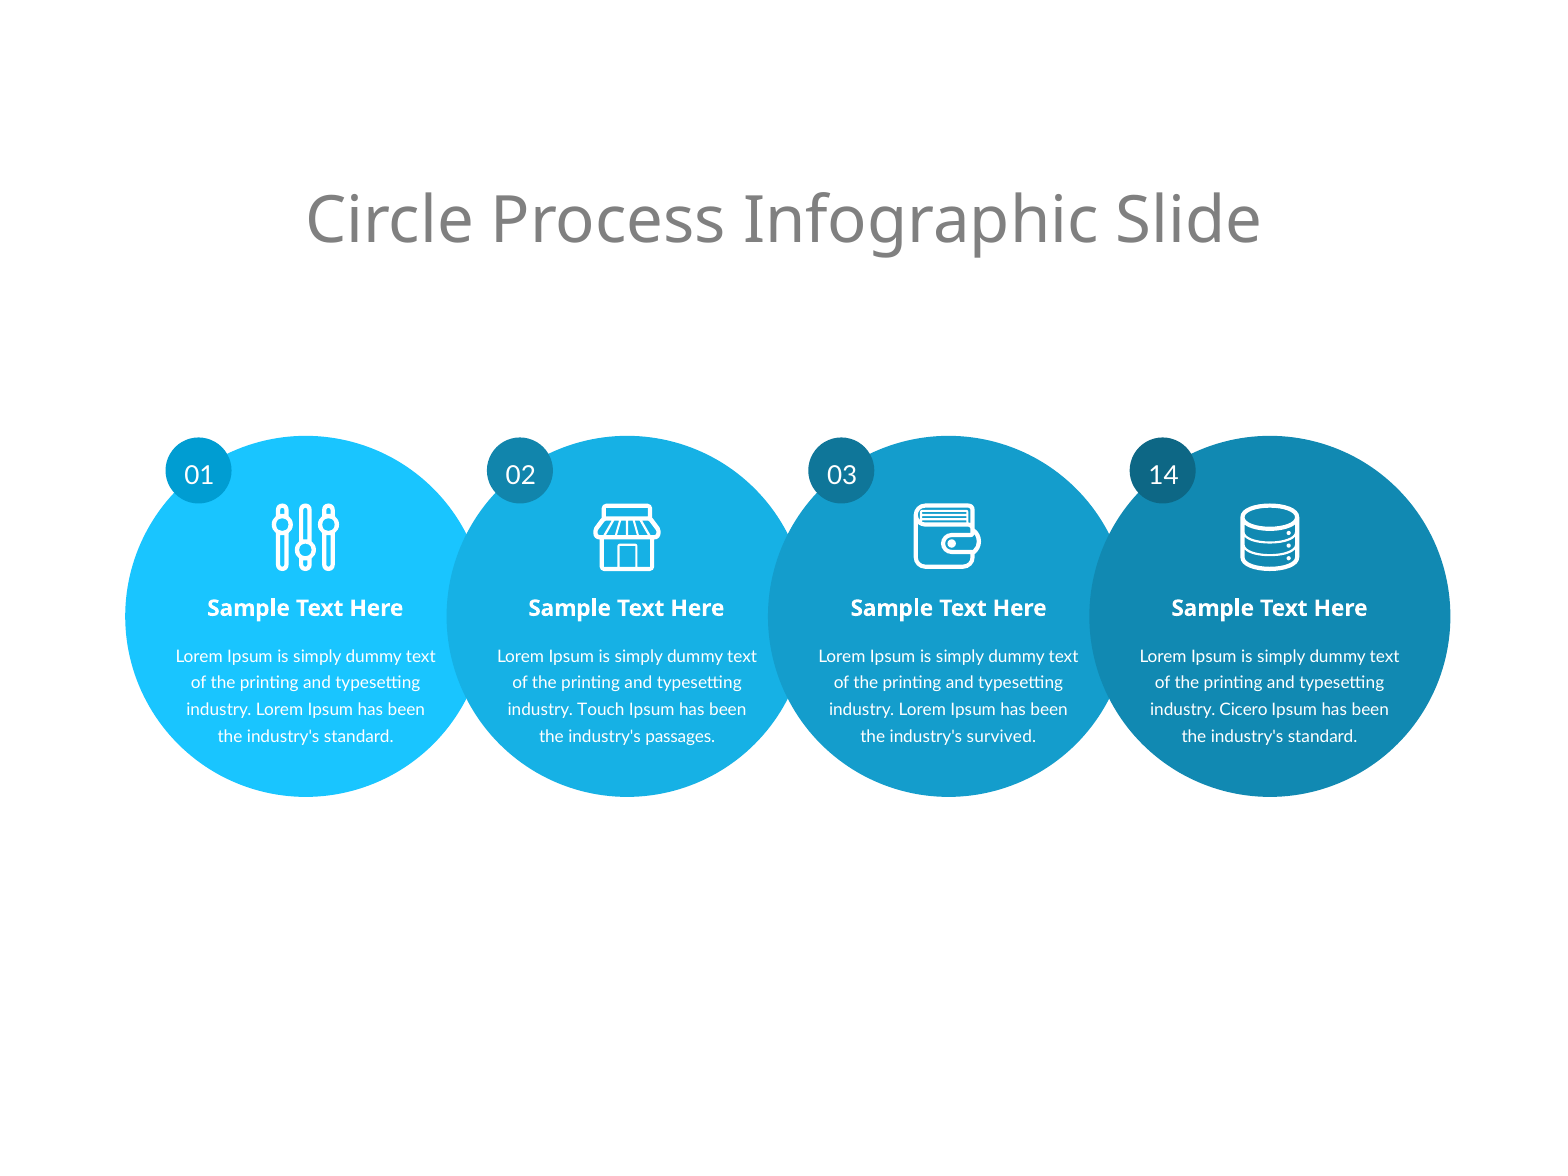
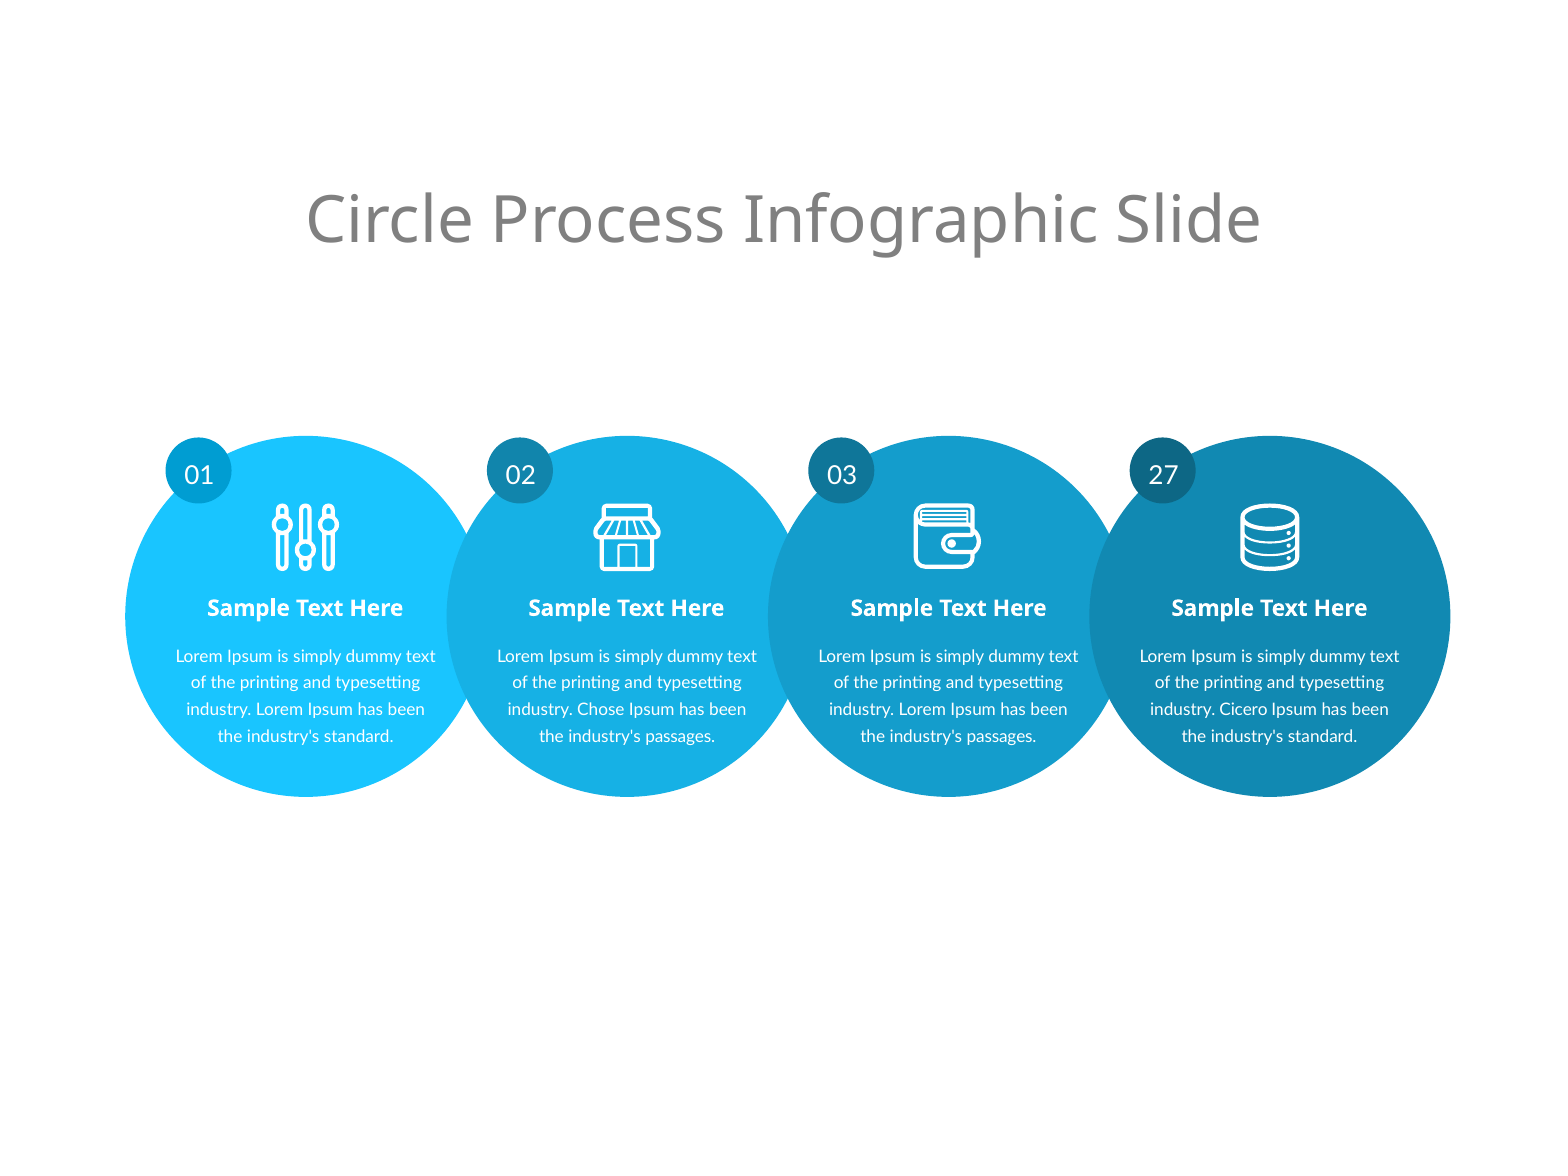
14: 14 -> 27
Touch: Touch -> Chose
survived at (1001, 737): survived -> passages
